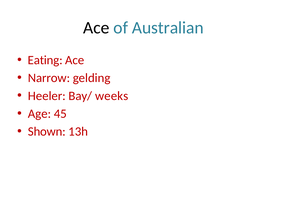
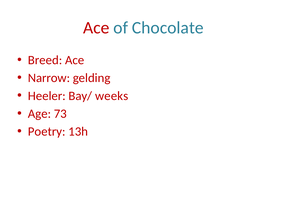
Ace at (96, 28) colour: black -> red
Australian: Australian -> Chocolate
Eating: Eating -> Breed
45: 45 -> 73
Shown: Shown -> Poetry
